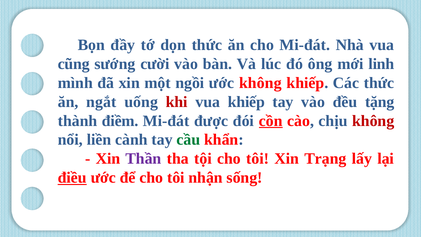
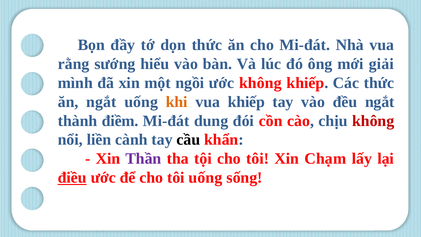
cũng: cũng -> rằng
cười: cười -> hiểu
linh: linh -> giải
khi colour: red -> orange
đều tặng: tặng -> ngắt
được: được -> dung
cồn underline: present -> none
cầu colour: green -> black
Trạng: Trạng -> Chạm
tôi nhận: nhận -> uống
